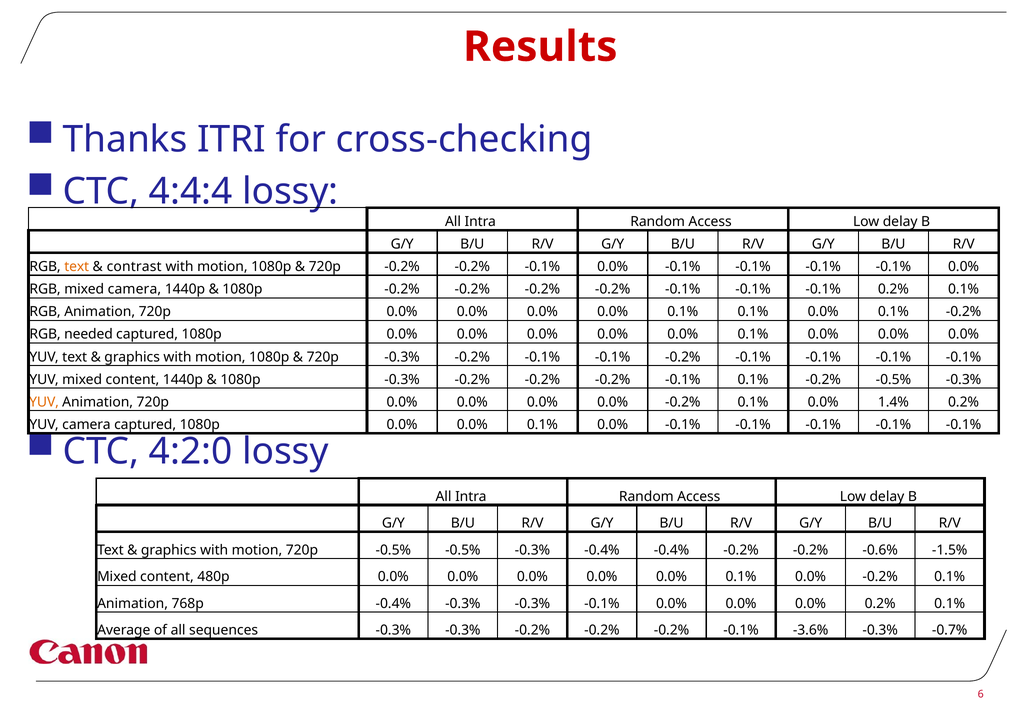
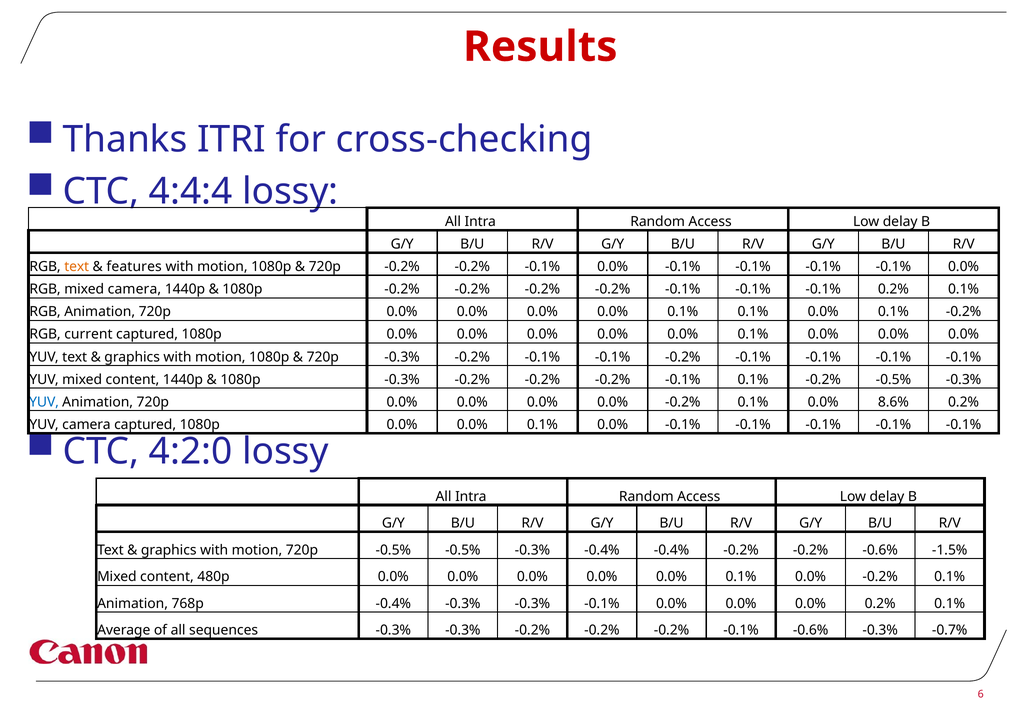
contrast: contrast -> features
needed: needed -> current
YUV at (44, 402) colour: orange -> blue
1.4%: 1.4% -> 8.6%
-0.1% -3.6%: -3.6% -> -0.6%
